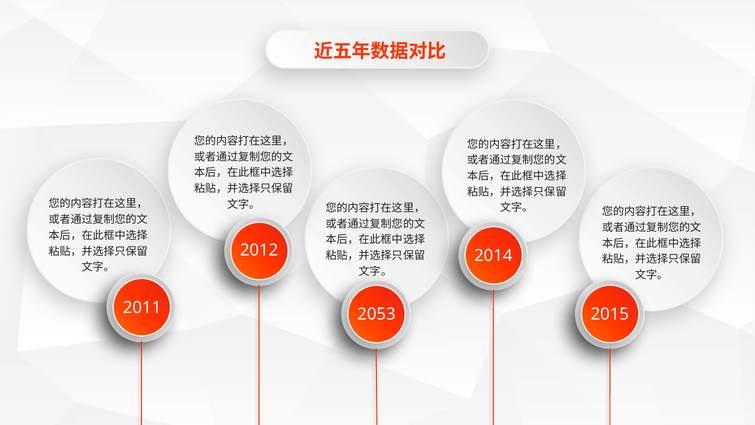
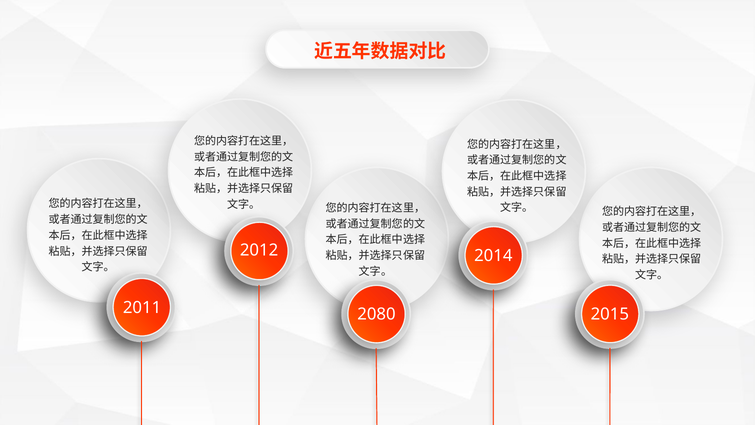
2053: 2053 -> 2080
